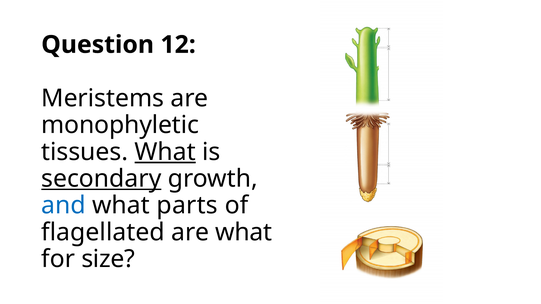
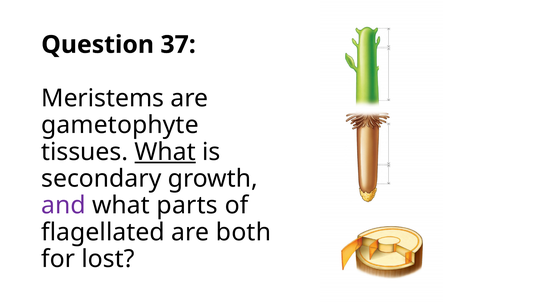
12: 12 -> 37
monophyletic: monophyletic -> gametophyte
secondary underline: present -> none
and colour: blue -> purple
are what: what -> both
size: size -> lost
